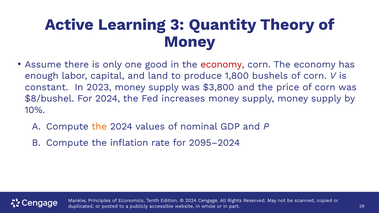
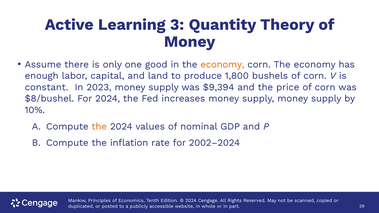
economy at (222, 65) colour: red -> orange
$3,800: $3,800 -> $9,394
2095–2024: 2095–2024 -> 2002–2024
